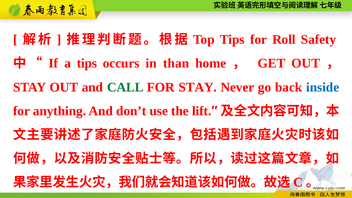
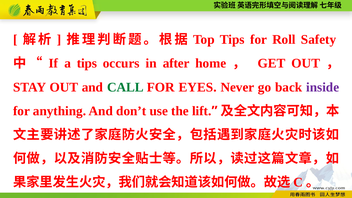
than: than -> after
FOR STAY: STAY -> EYES
inside colour: blue -> purple
